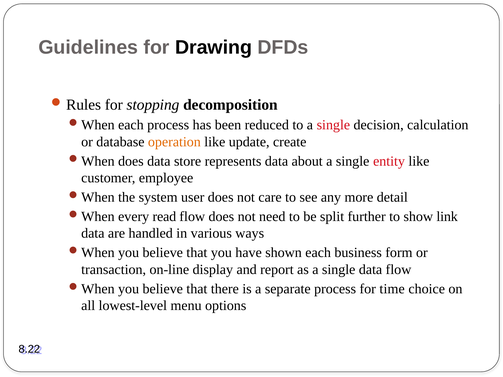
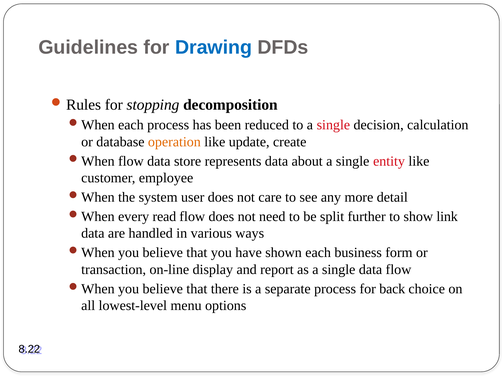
Drawing colour: black -> blue
does at (131, 161): does -> flow
time: time -> back
